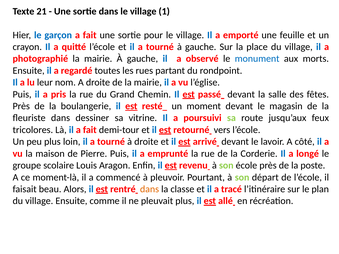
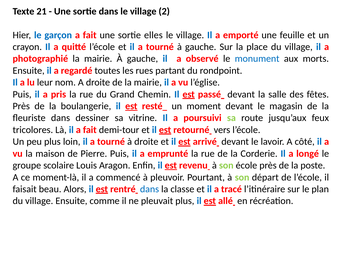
1: 1 -> 2
pour: pour -> elles
dans at (150, 189) colour: orange -> blue
